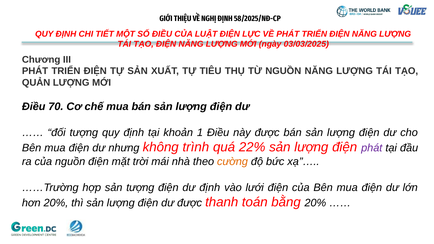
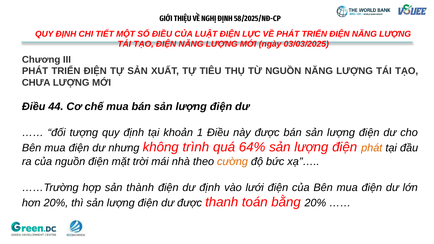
QUẢN: QUẢN -> CHƯA
70: 70 -> 44
22%: 22% -> 64%
phát at (372, 148) colour: purple -> orange
sản tượng: tượng -> thành
